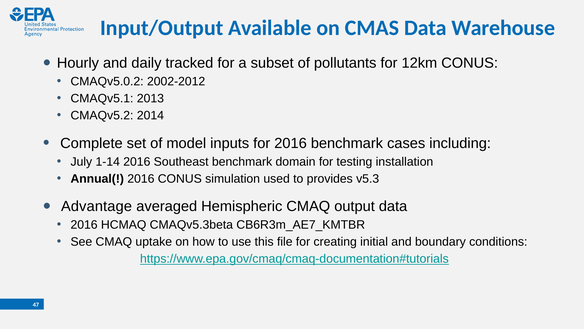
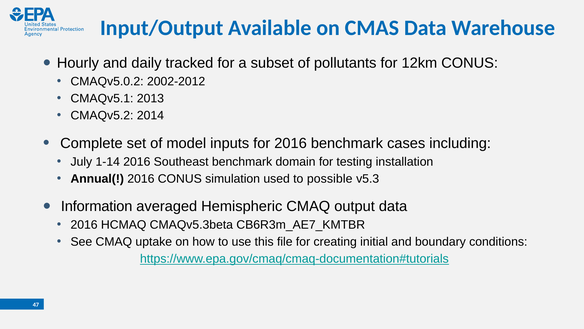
provides: provides -> possible
Advantage: Advantage -> Information
